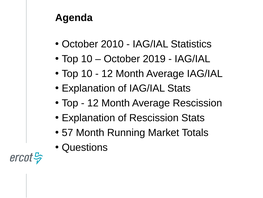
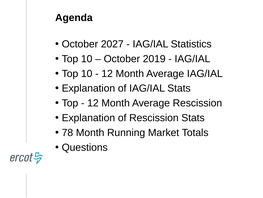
2010: 2010 -> 2027
57: 57 -> 78
